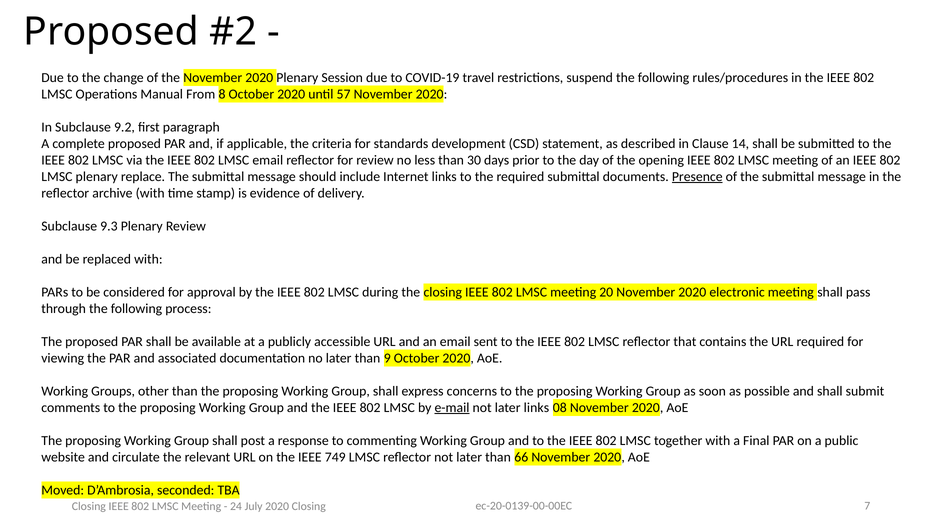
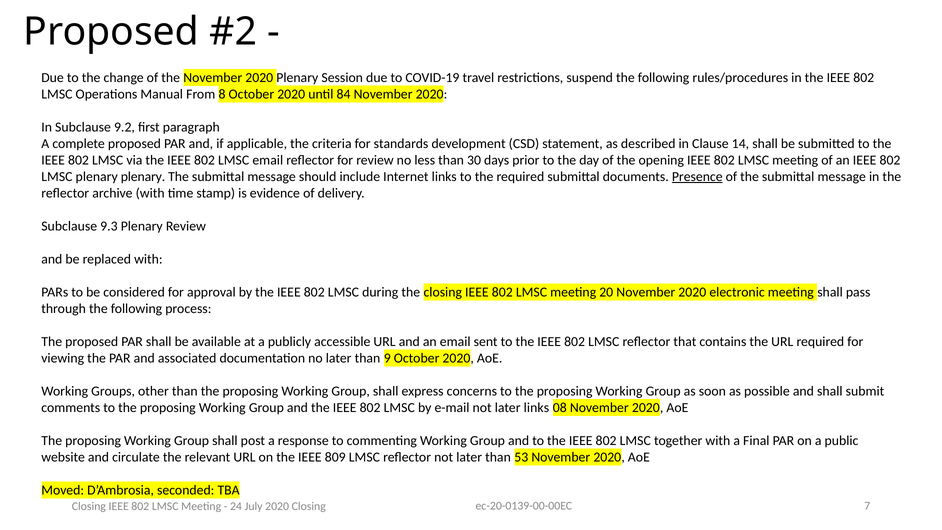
57: 57 -> 84
plenary replace: replace -> plenary
e-mail underline: present -> none
749: 749 -> 809
66: 66 -> 53
